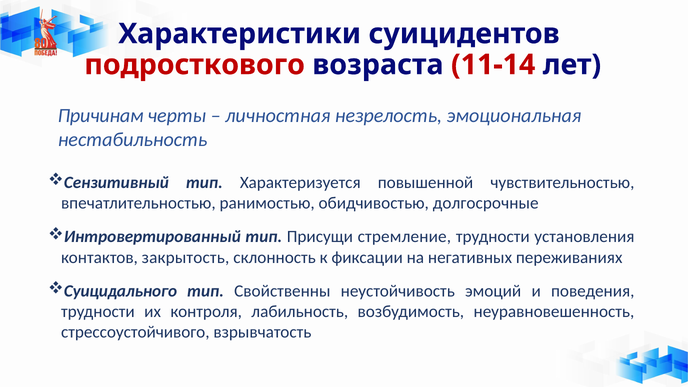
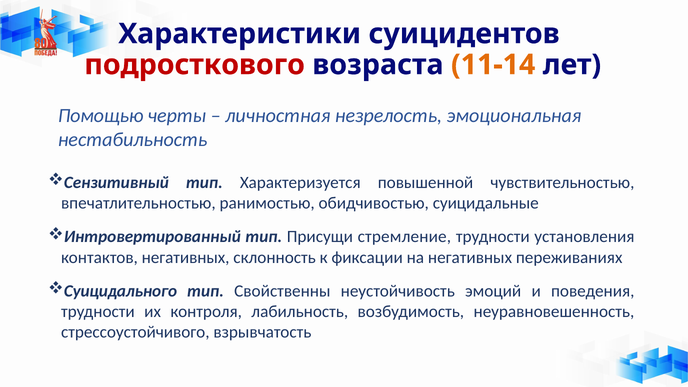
11-14 colour: red -> orange
Причинам: Причинам -> Помощью
долгосрочные: долгосрочные -> суицидальные
контактов закрытость: закрытость -> негативных
